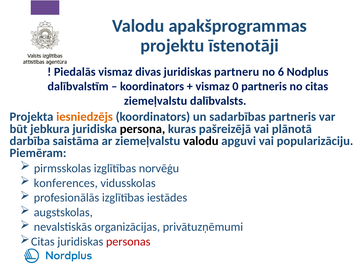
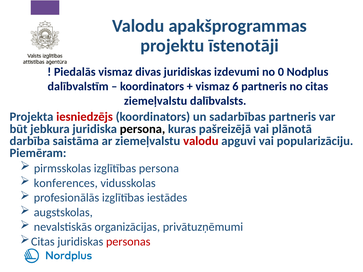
partneru: partneru -> izdevumi
6: 6 -> 0
0: 0 -> 6
iesniedzējs colour: orange -> red
valodu at (201, 141) colour: black -> red
izglītības norvēģu: norvēģu -> persona
